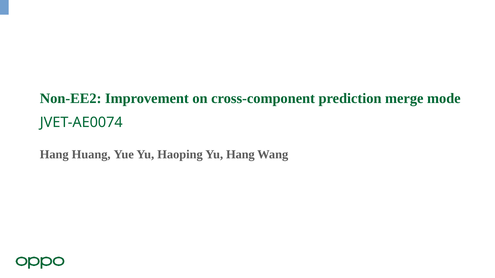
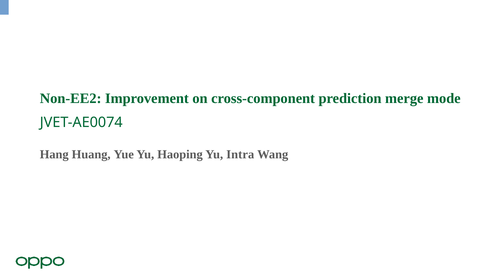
Yu Hang: Hang -> Intra
